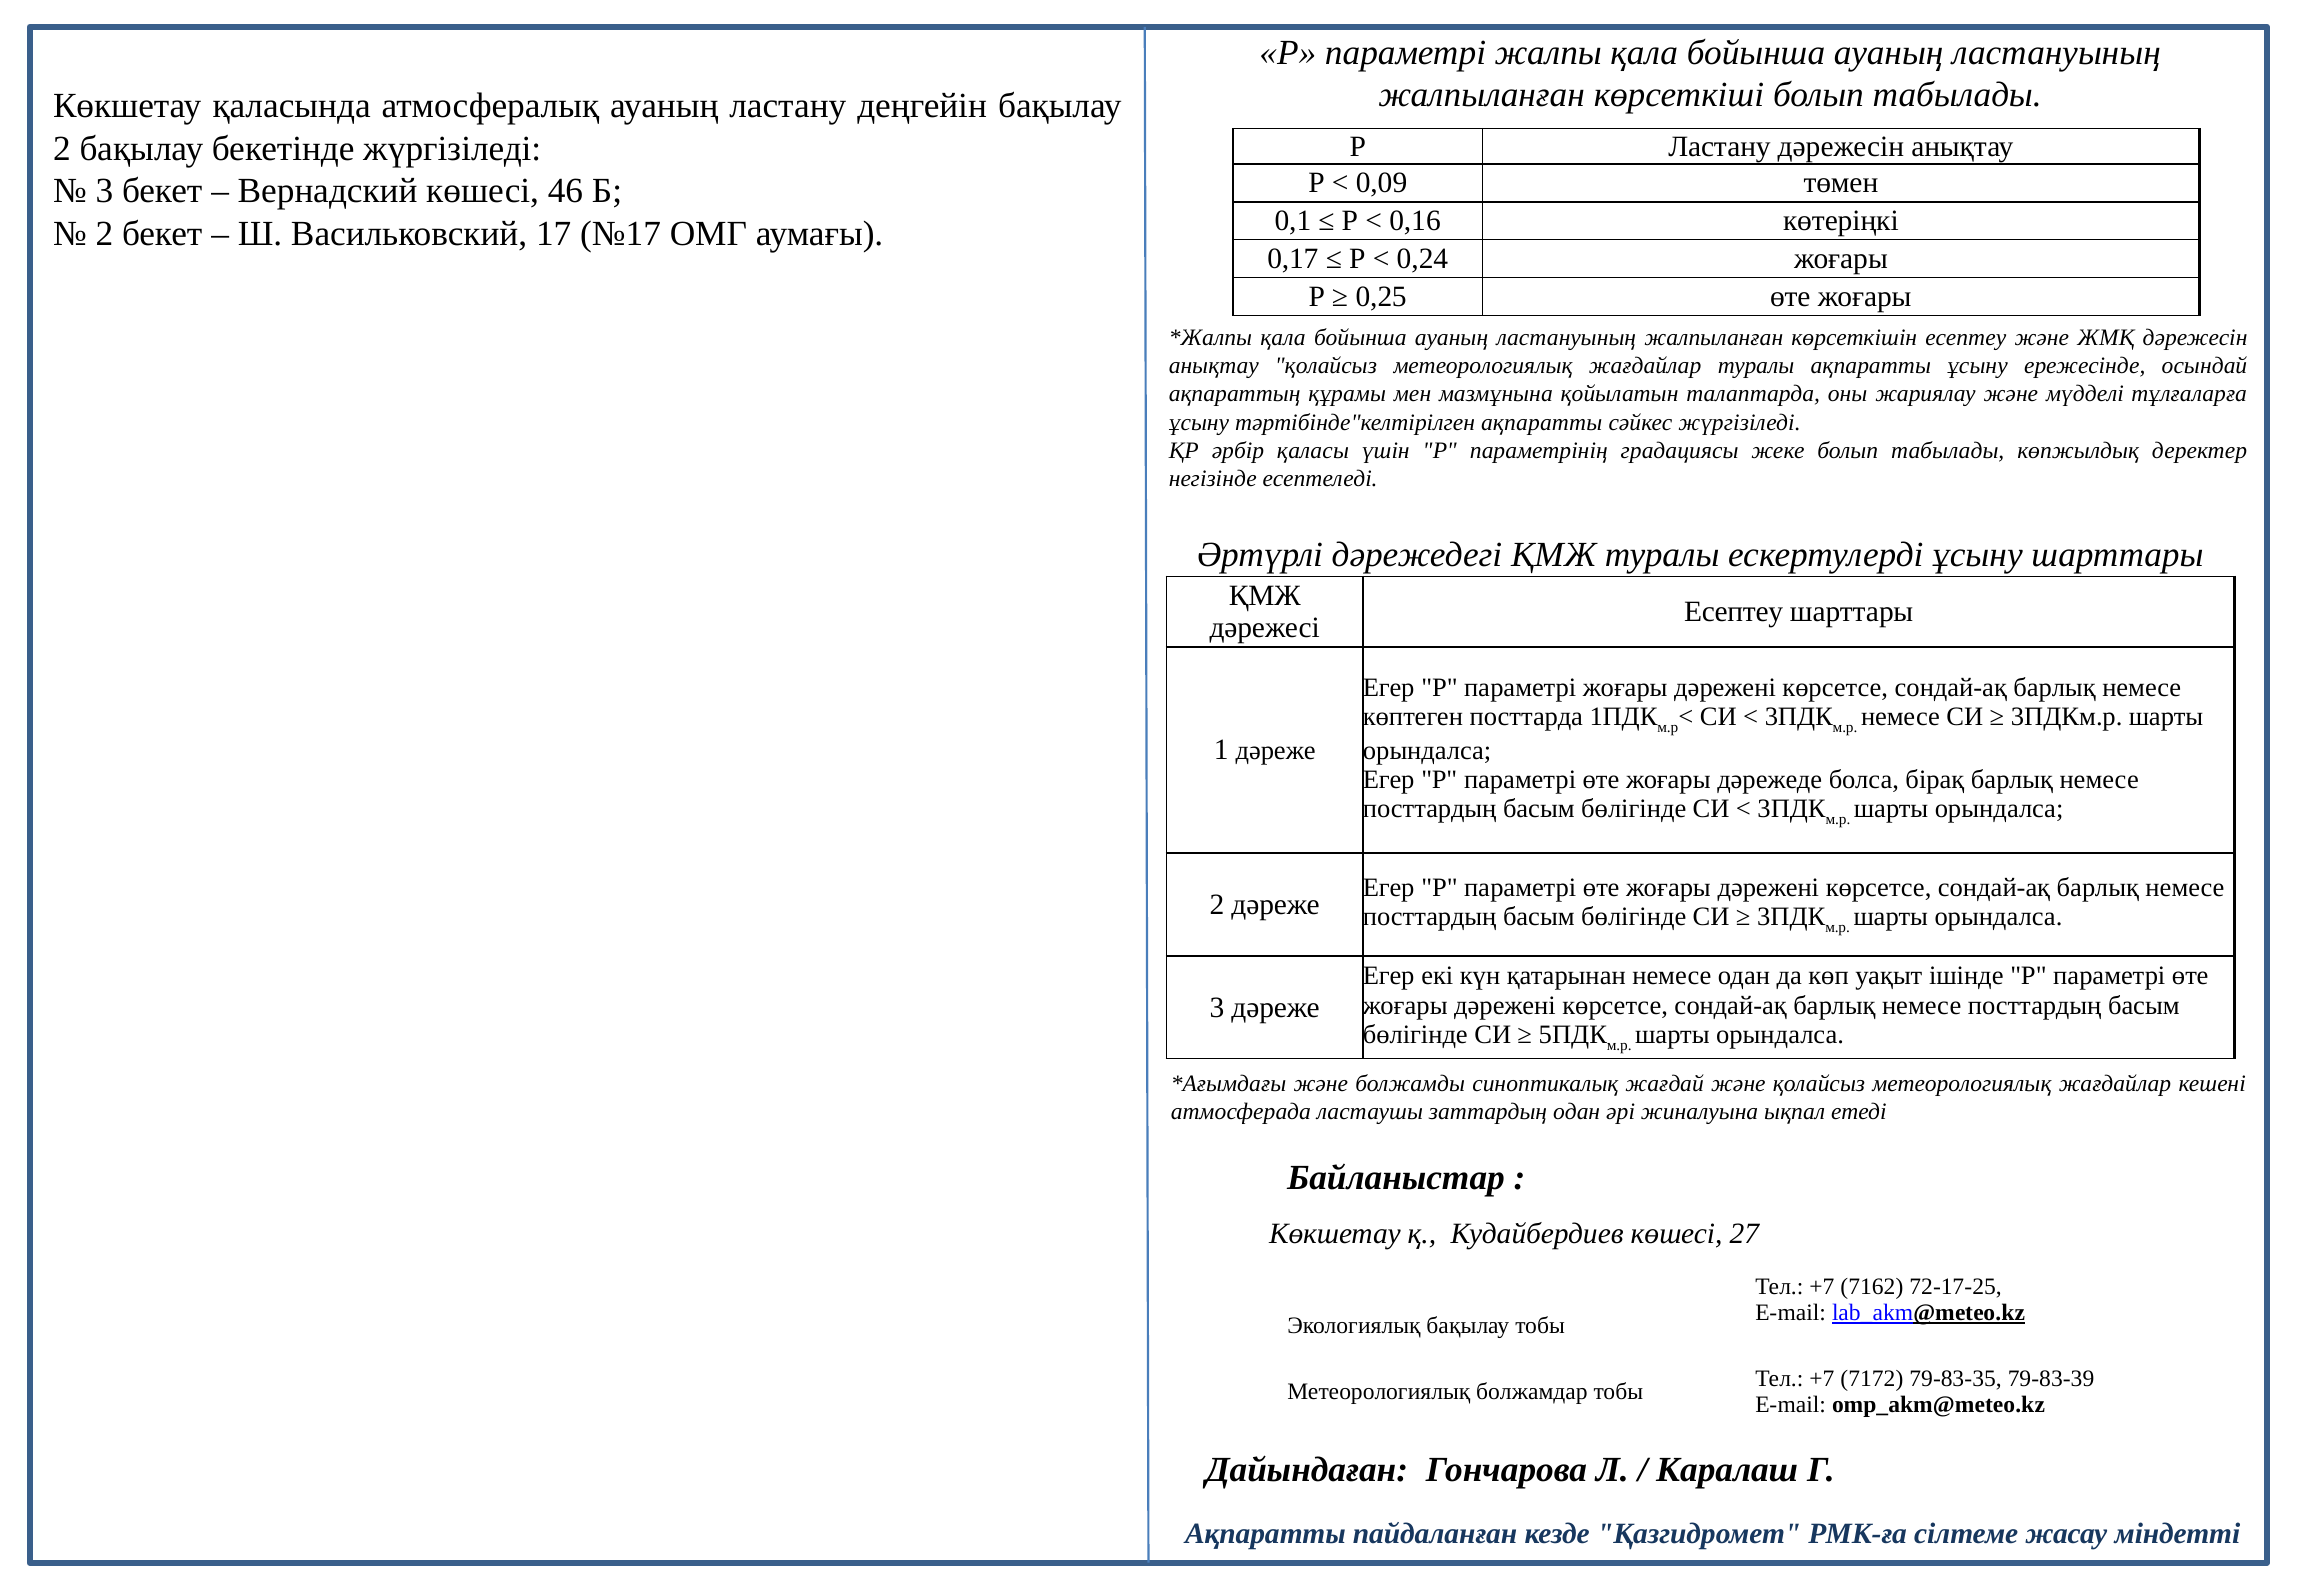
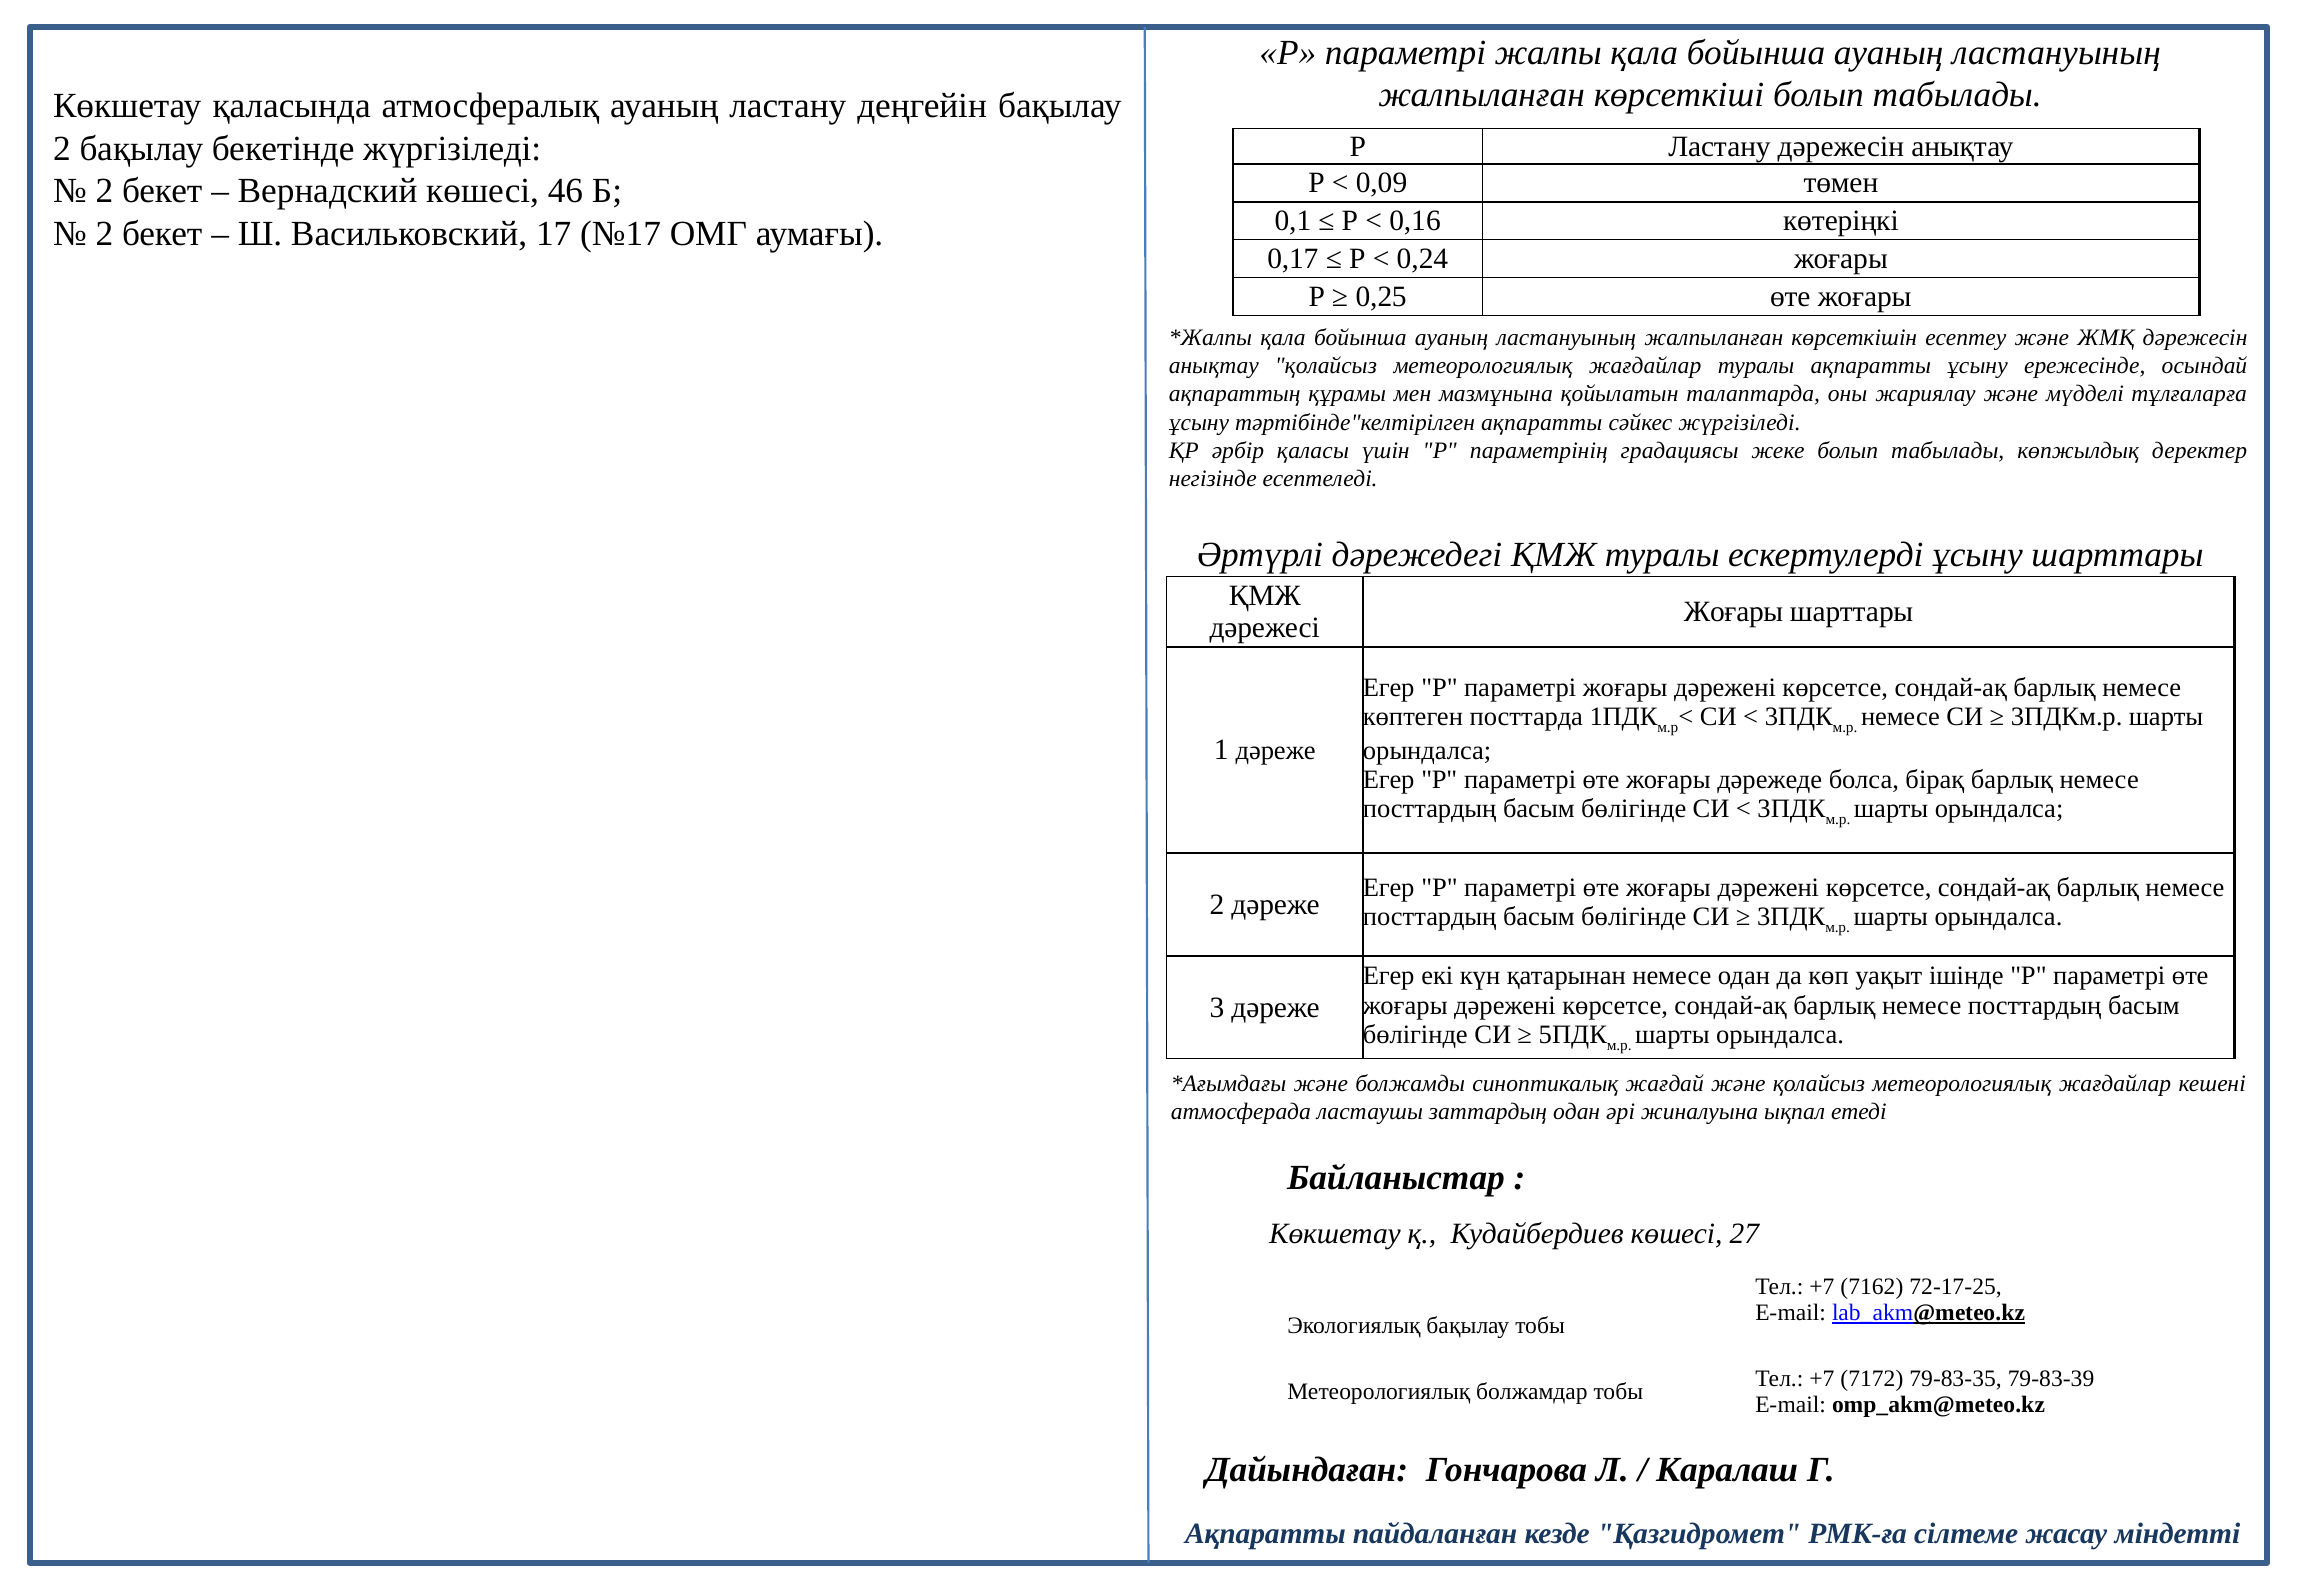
3 at (104, 191): 3 -> 2
Есептеу at (1734, 612): Есептеу -> Жоғары
